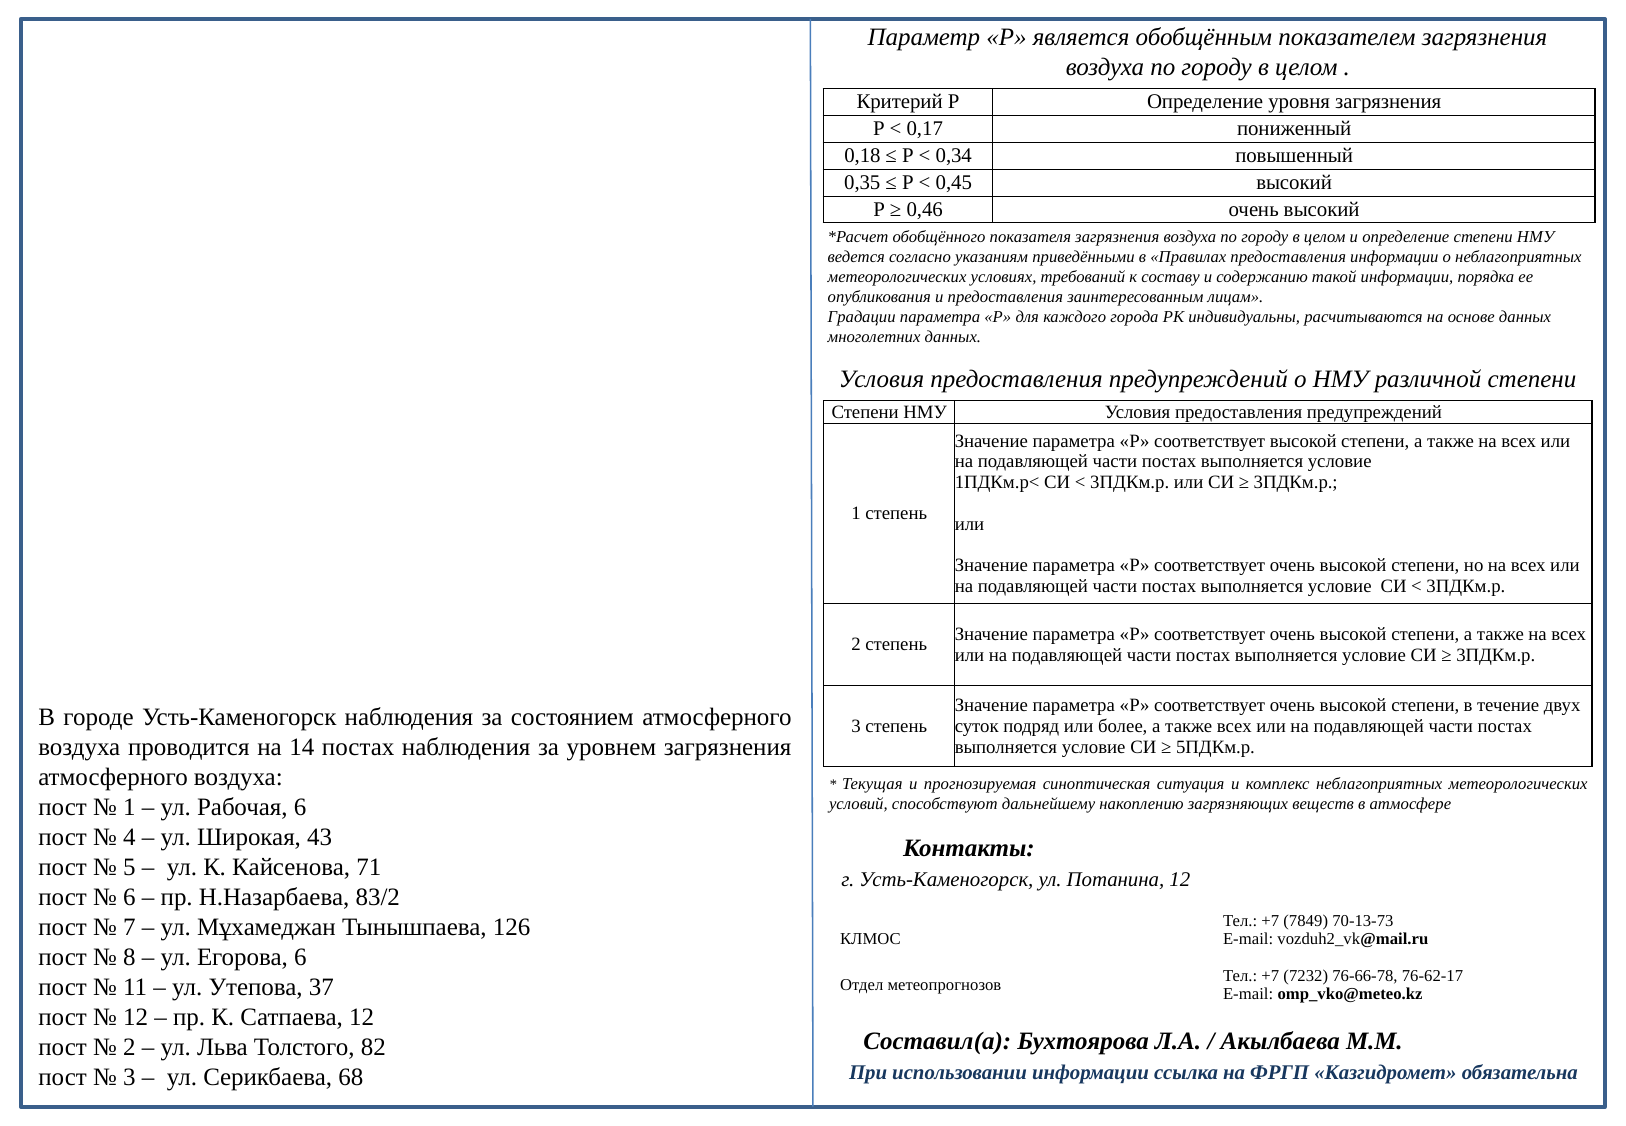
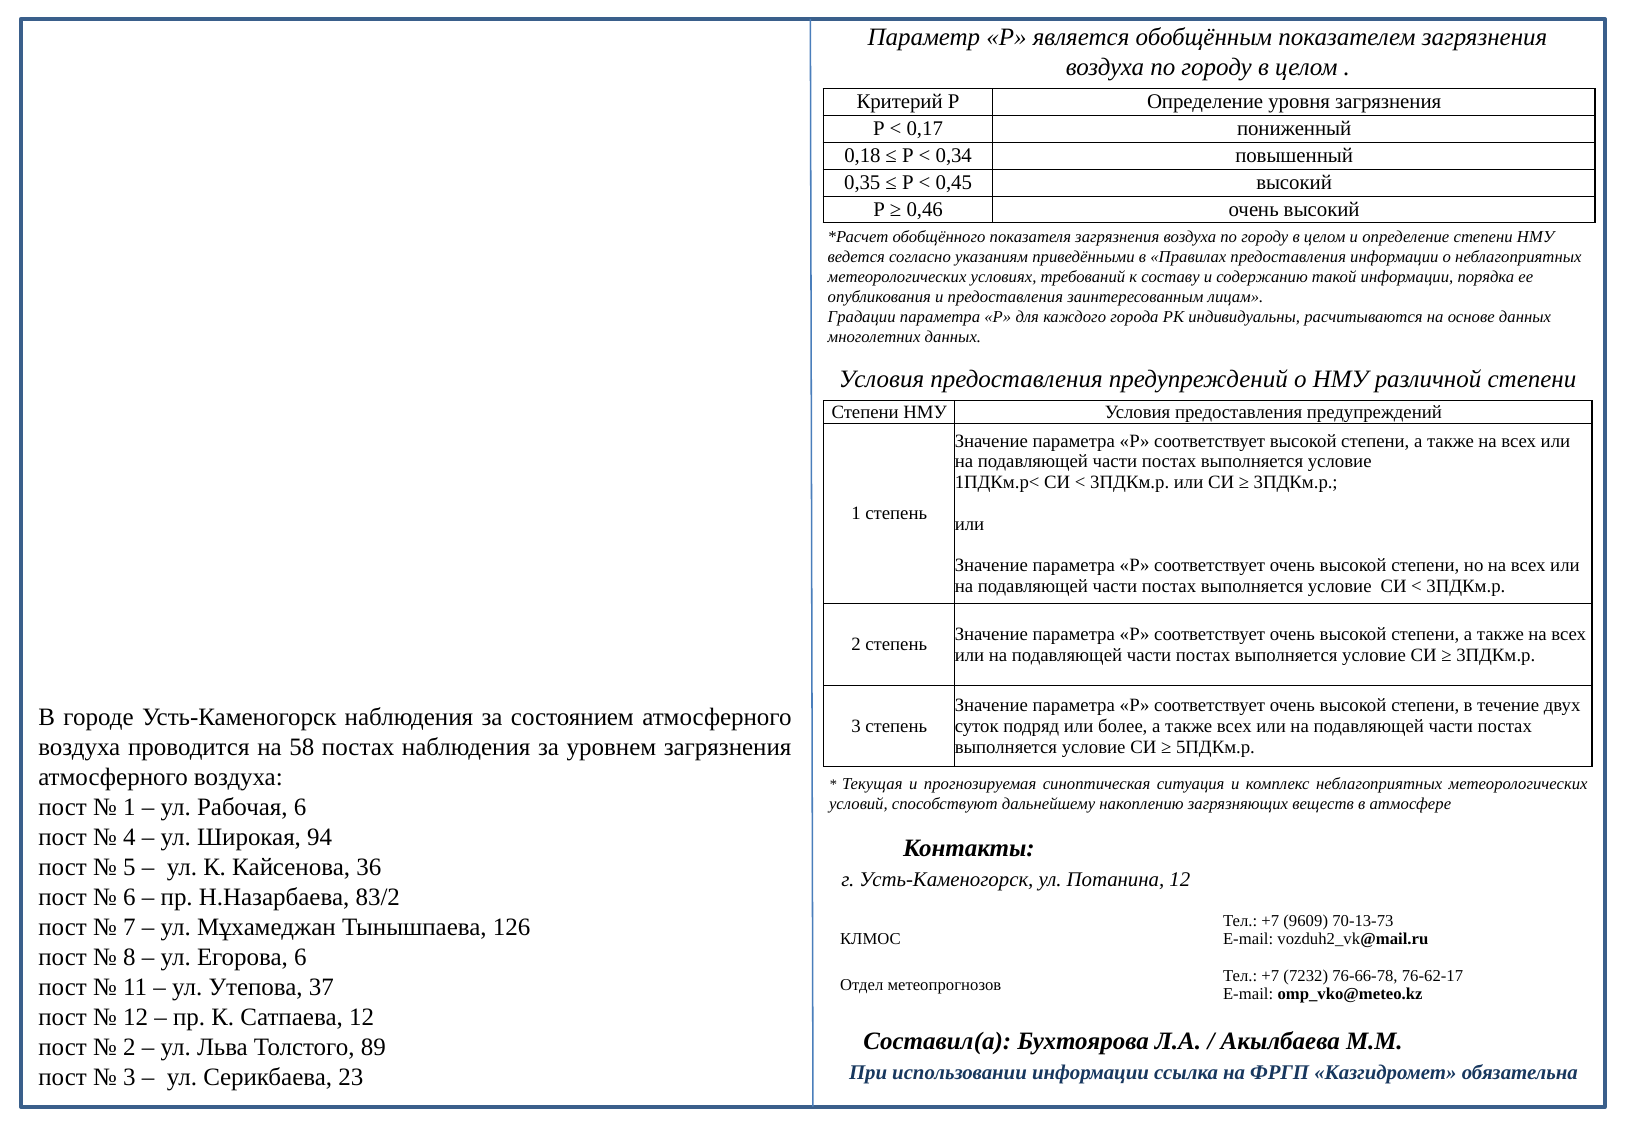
14: 14 -> 58
43: 43 -> 94
71: 71 -> 36
7849: 7849 -> 9609
82: 82 -> 89
68: 68 -> 23
